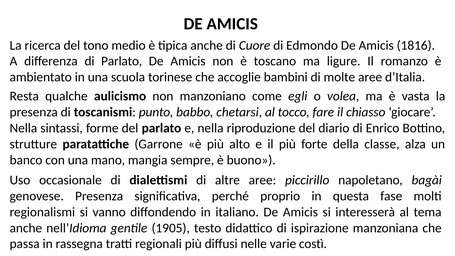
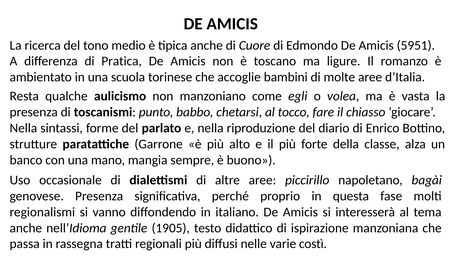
1816: 1816 -> 5951
di Parlato: Parlato -> Pratica
